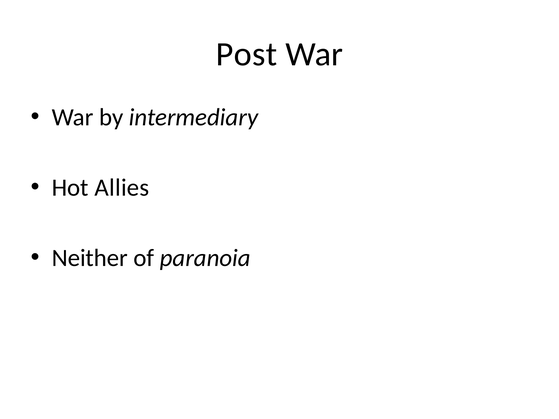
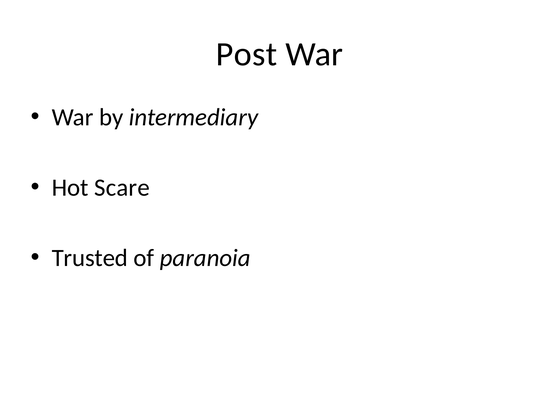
Allies: Allies -> Scare
Neither: Neither -> Trusted
